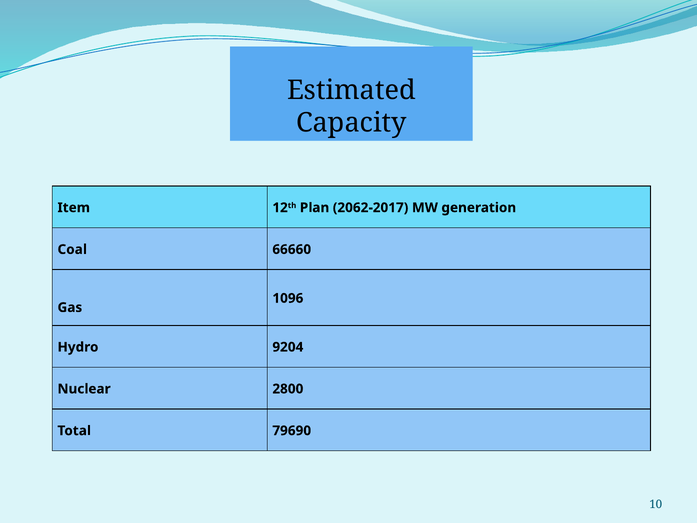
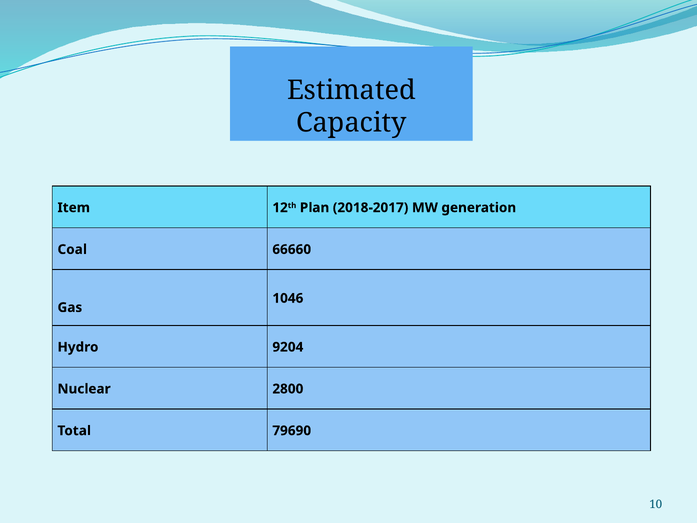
2062-2017: 2062-2017 -> 2018-2017
1096: 1096 -> 1046
